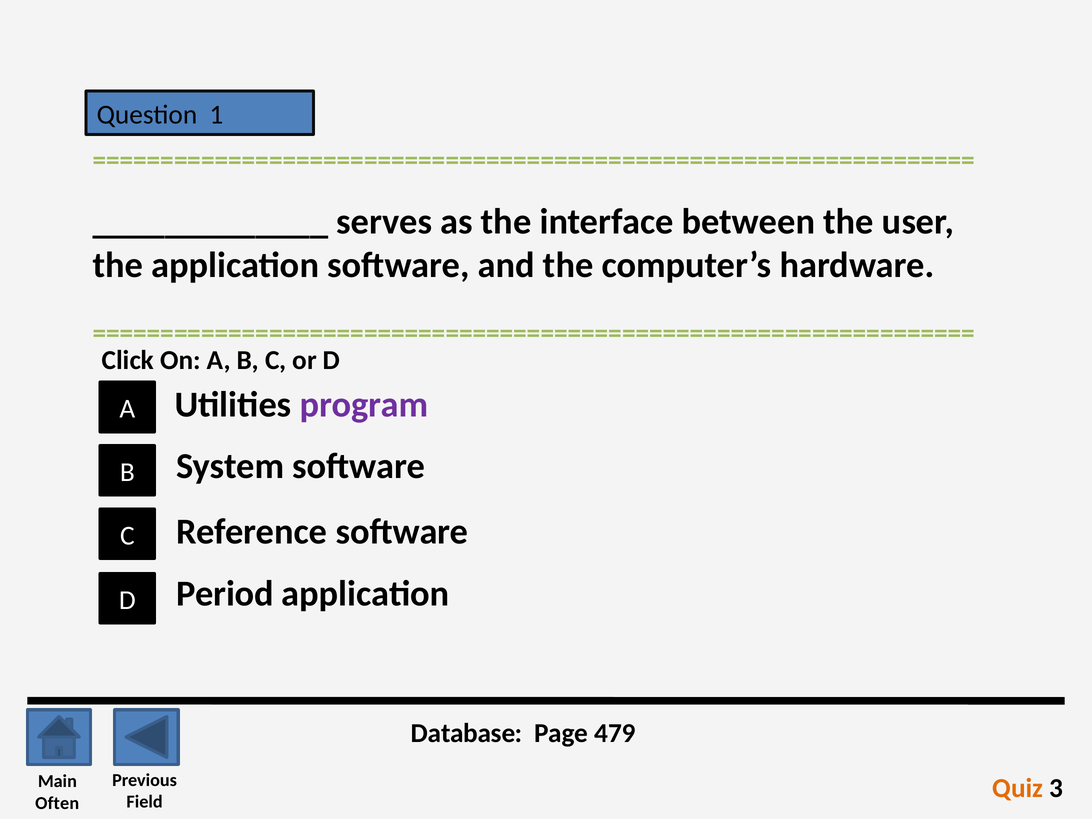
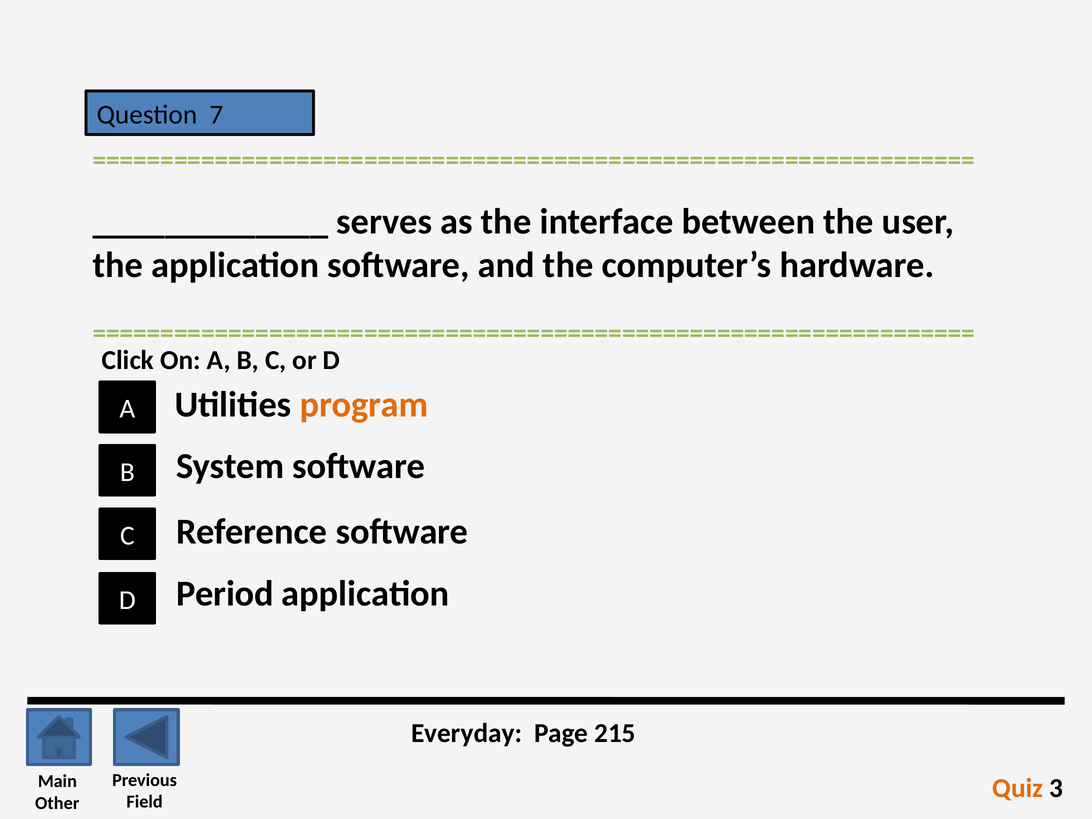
1: 1 -> 7
program colour: purple -> orange
Database: Database -> Everyday
479: 479 -> 215
Often: Often -> Other
